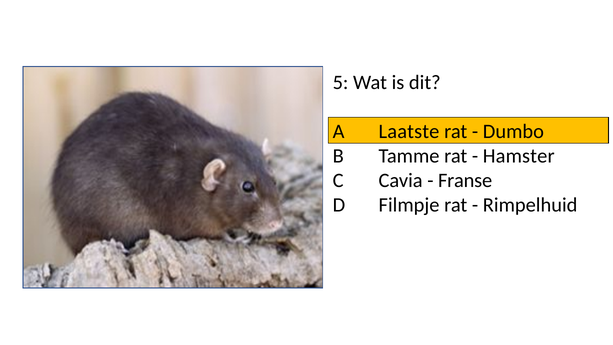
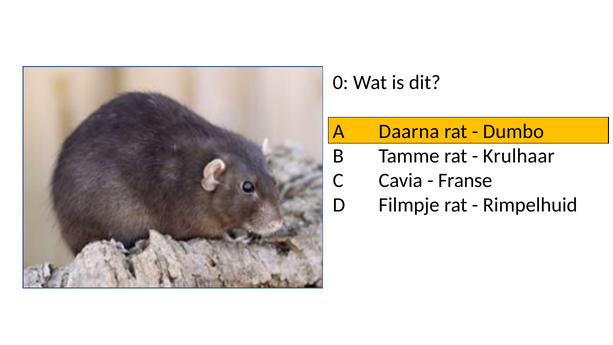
5: 5 -> 0
Laatste: Laatste -> Daarna
Hamster: Hamster -> Krulhaar
